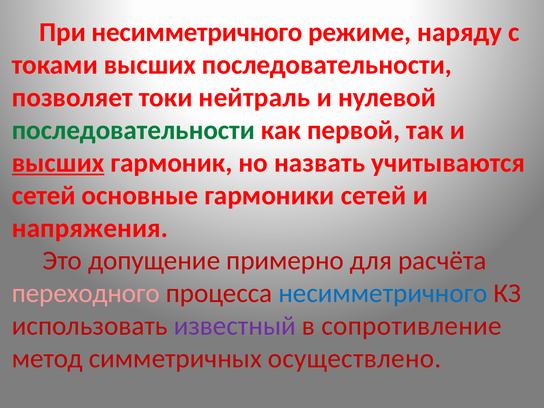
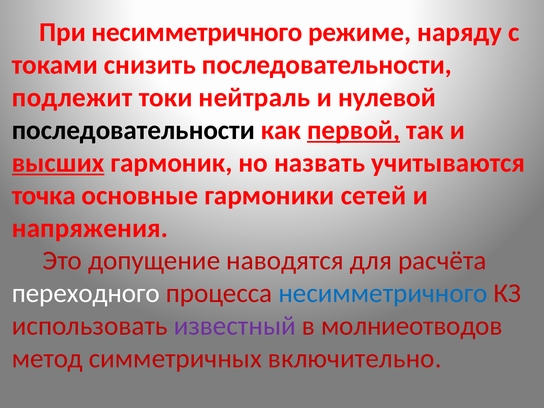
токами высших: высших -> снизить
позволяет: позволяет -> подлежит
последовательности at (133, 130) colour: green -> black
первой underline: none -> present
сетей at (44, 195): сетей -> точка
примерно: примерно -> наводятся
переходного colour: pink -> white
сопротивление: сопротивление -> молниеотводов
осуществлено: осуществлено -> включительно
